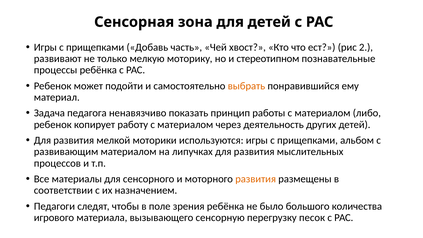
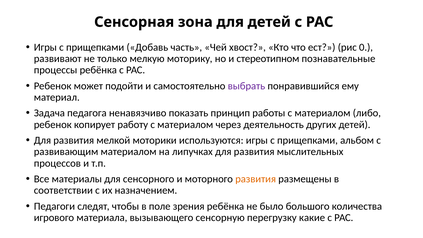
2: 2 -> 0
выбрать colour: orange -> purple
песок: песок -> какие
